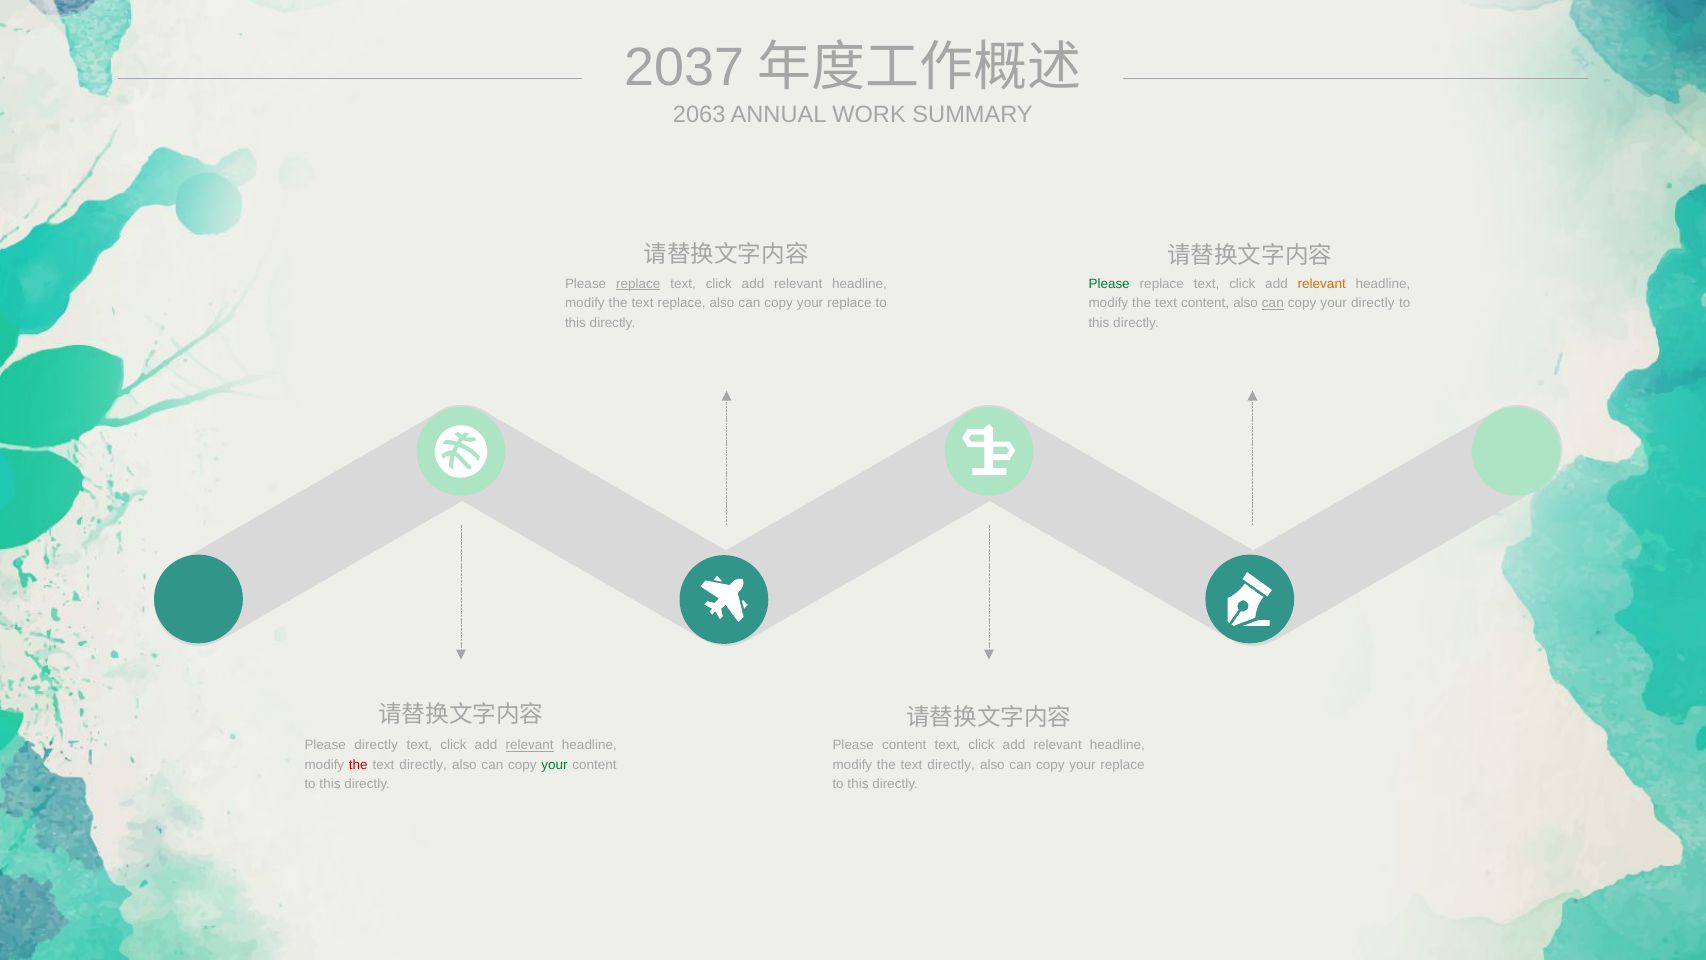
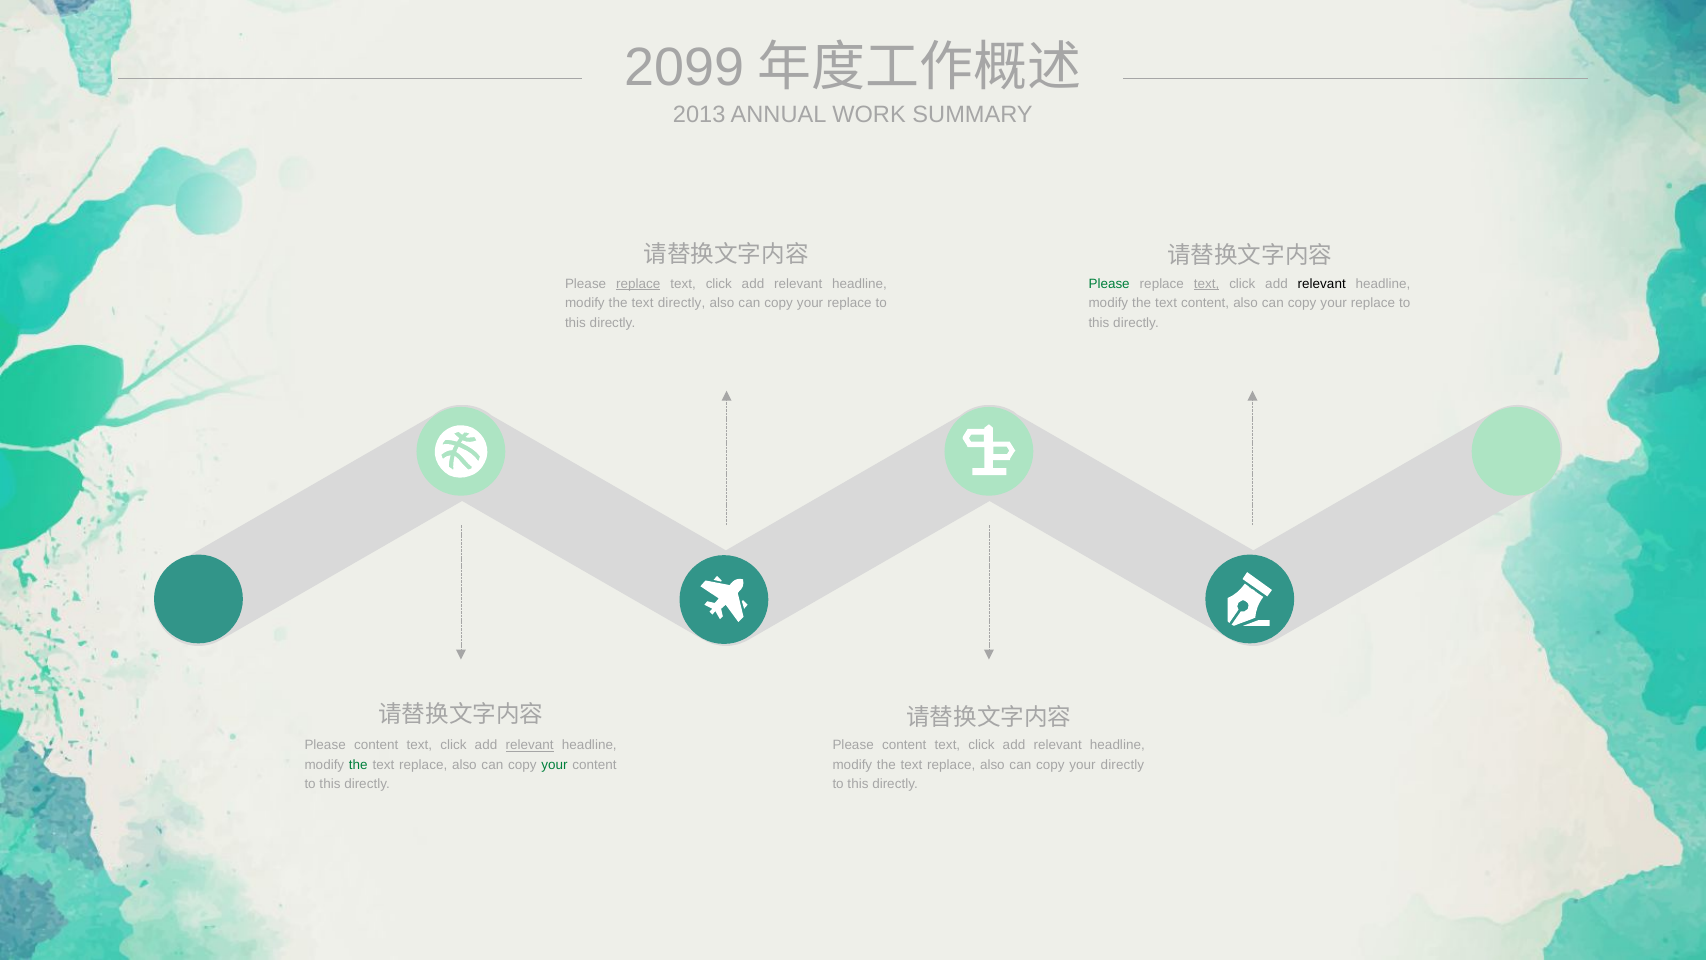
2037: 2037 -> 2099
2063: 2063 -> 2013
text at (1207, 284) underline: none -> present
relevant at (1322, 284) colour: orange -> black
text replace: replace -> directly
can at (1273, 303) underline: present -> none
directly at (1373, 303): directly -> replace
directly at (376, 745): directly -> content
the at (358, 764) colour: red -> green
directly at (423, 764): directly -> replace
directly at (951, 764): directly -> replace
replace at (1123, 764): replace -> directly
